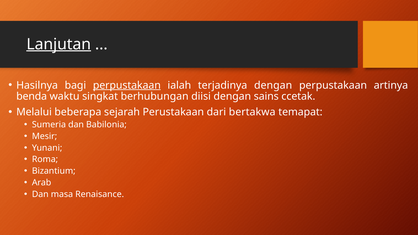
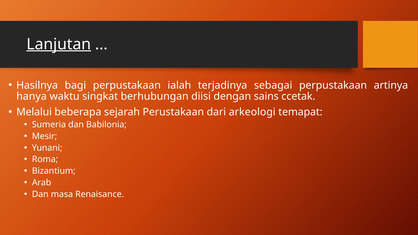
perpustakaan at (127, 85) underline: present -> none
terjadinya dengan: dengan -> sebagai
benda: benda -> hanya
bertakwa: bertakwa -> arkeologi
